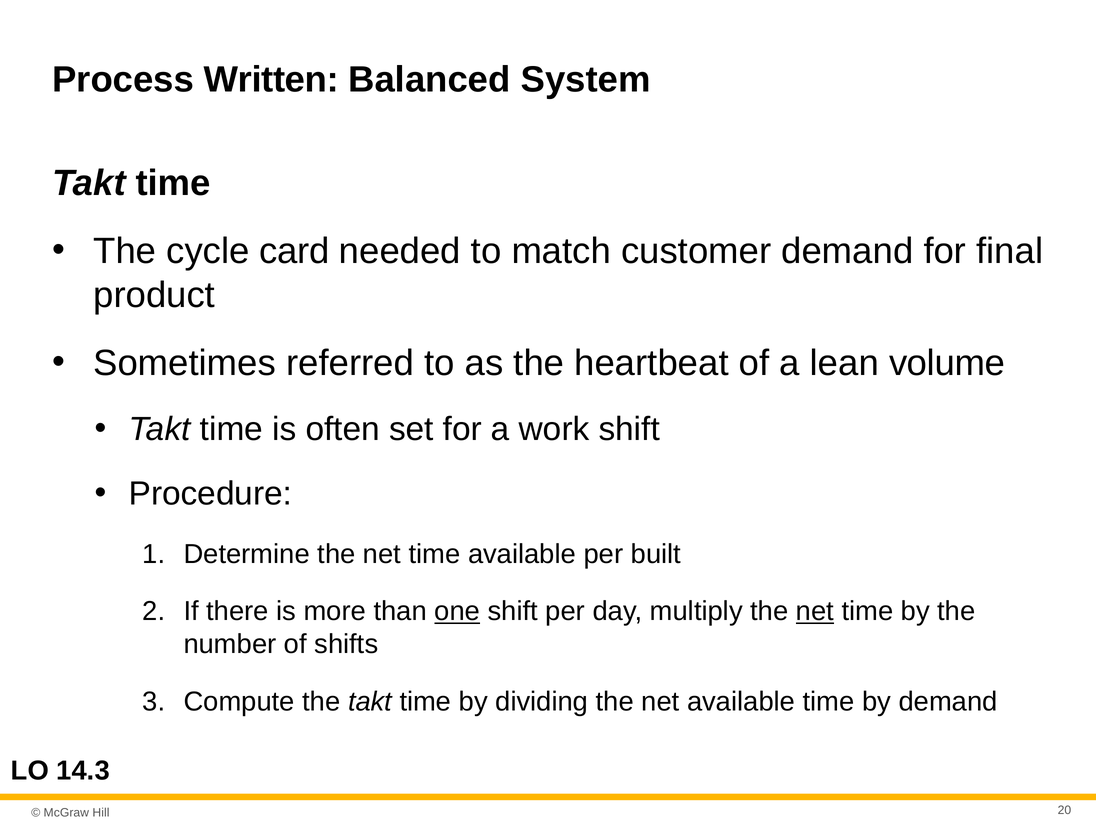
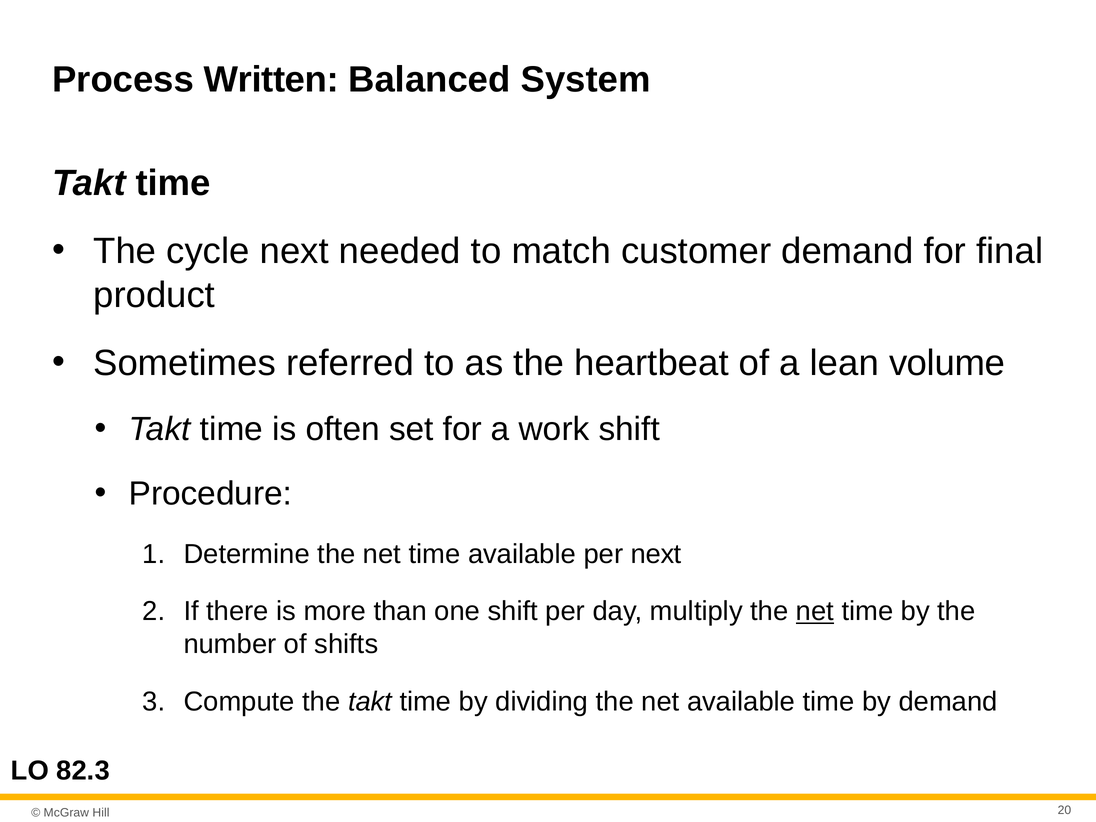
cycle card: card -> next
per built: built -> next
one underline: present -> none
14.3: 14.3 -> 82.3
